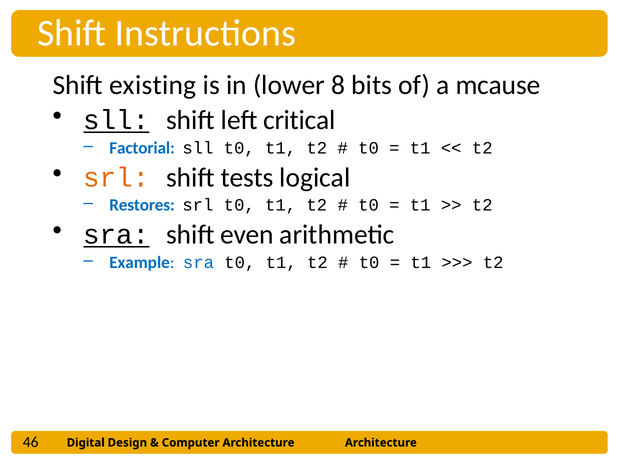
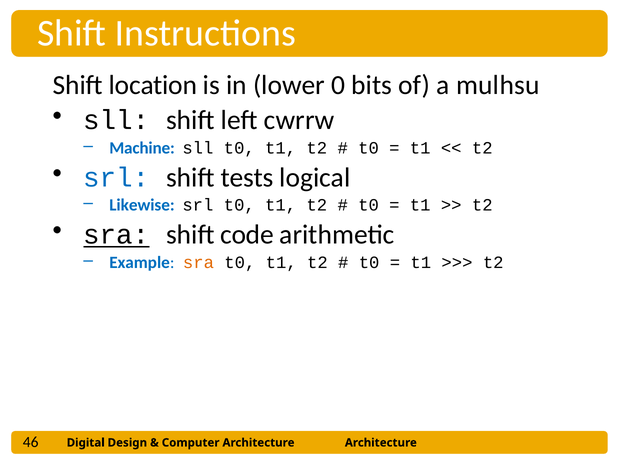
existing: existing -> location
8: 8 -> 0
mcause: mcause -> mulhsu
sll at (116, 120) underline: present -> none
critical: critical -> cwrrw
Factorial: Factorial -> Machine
srl at (116, 177) colour: orange -> blue
Restores: Restores -> Likewise
even: even -> code
sra at (198, 262) colour: blue -> orange
